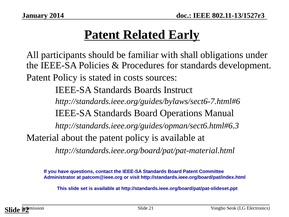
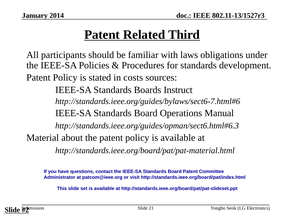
Early: Early -> Third
shall: shall -> laws
